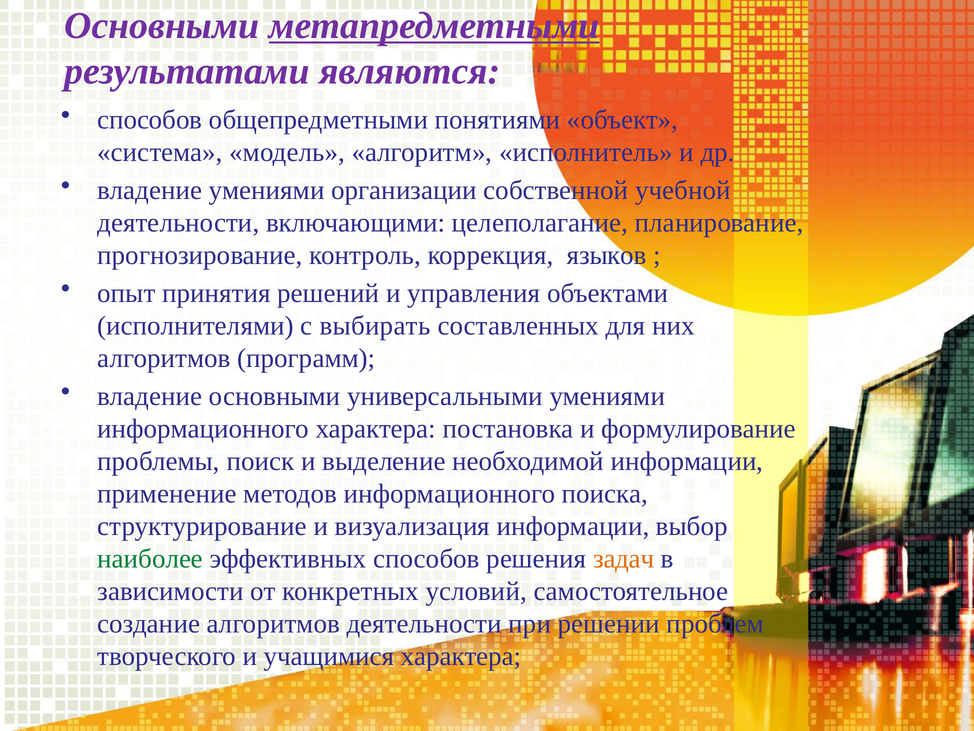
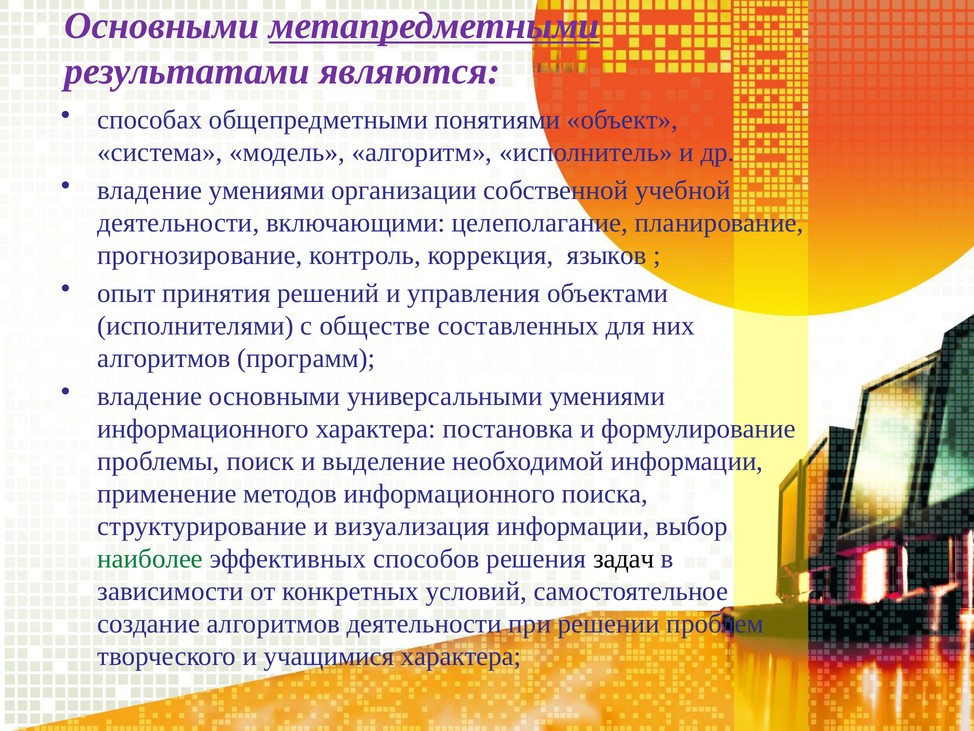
способов at (150, 120): способов -> способах
выбирать: выбирать -> обществе
задач colour: orange -> black
